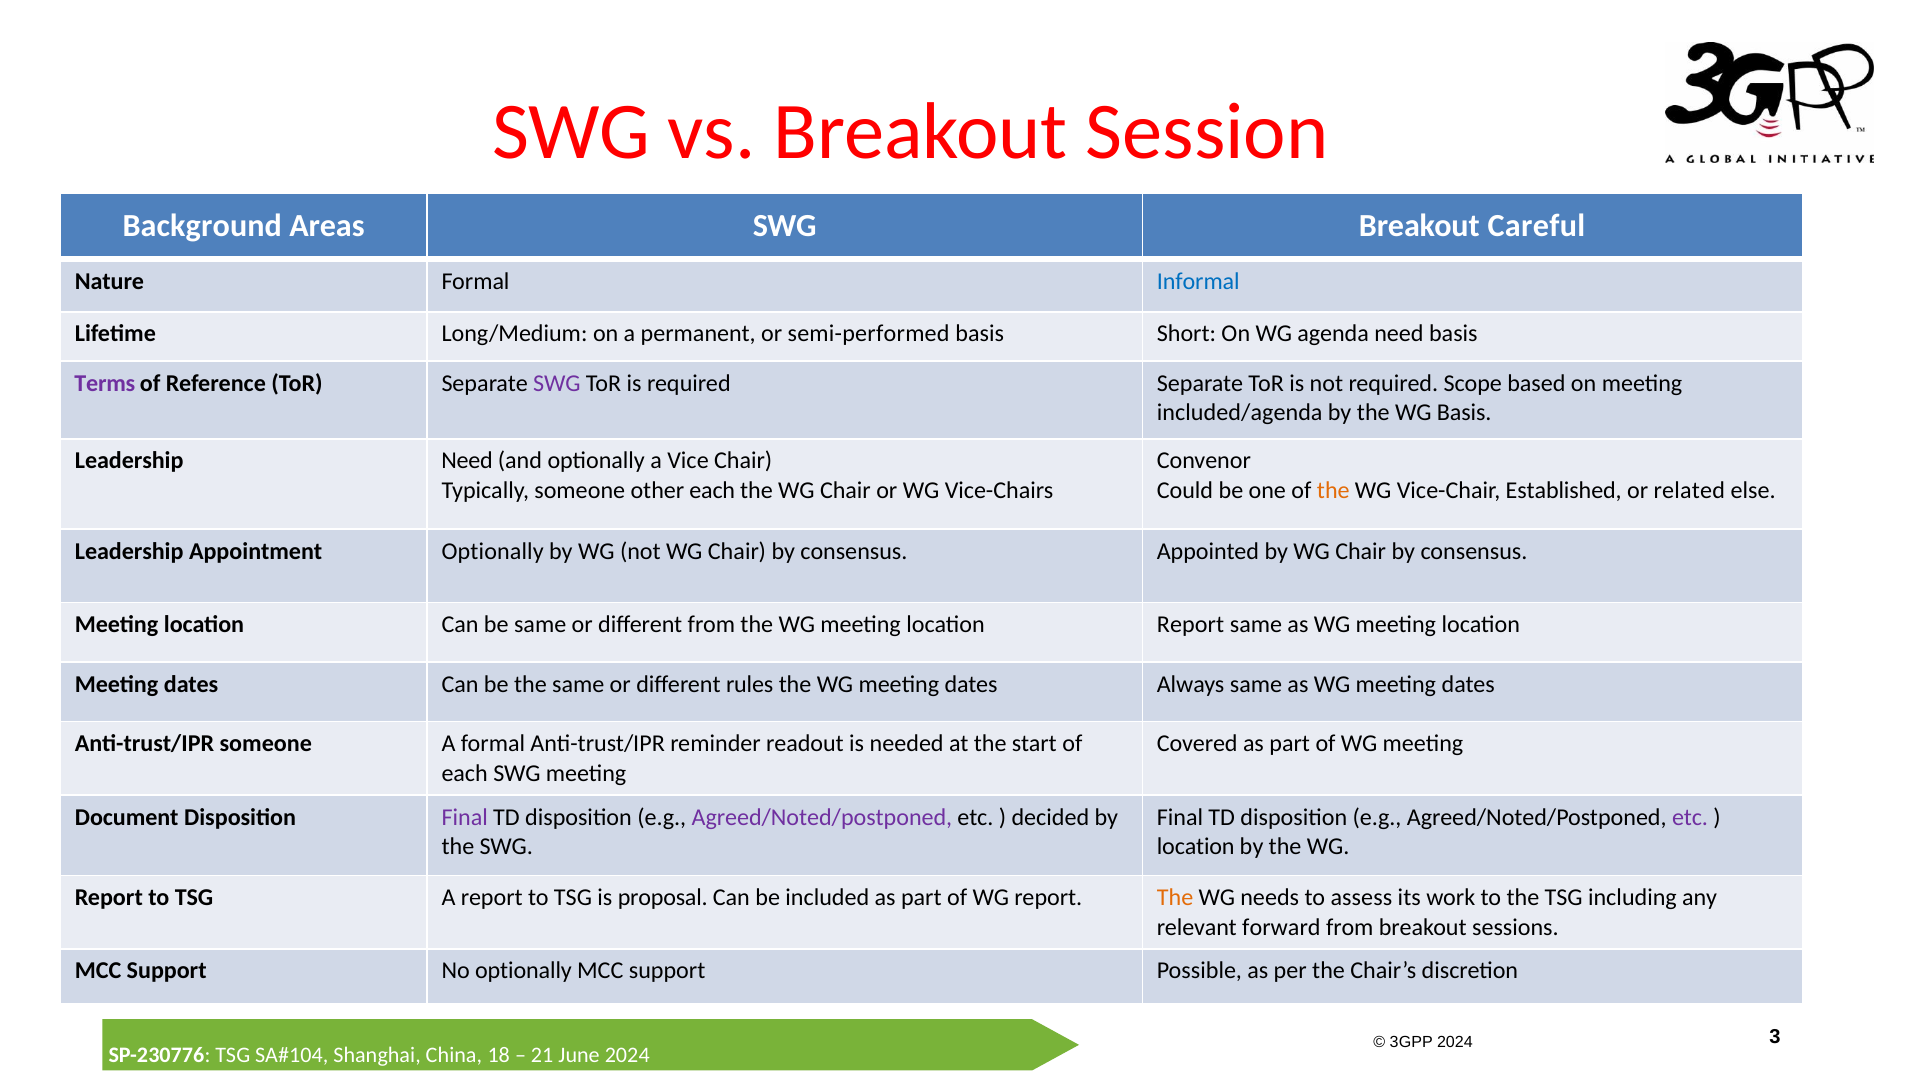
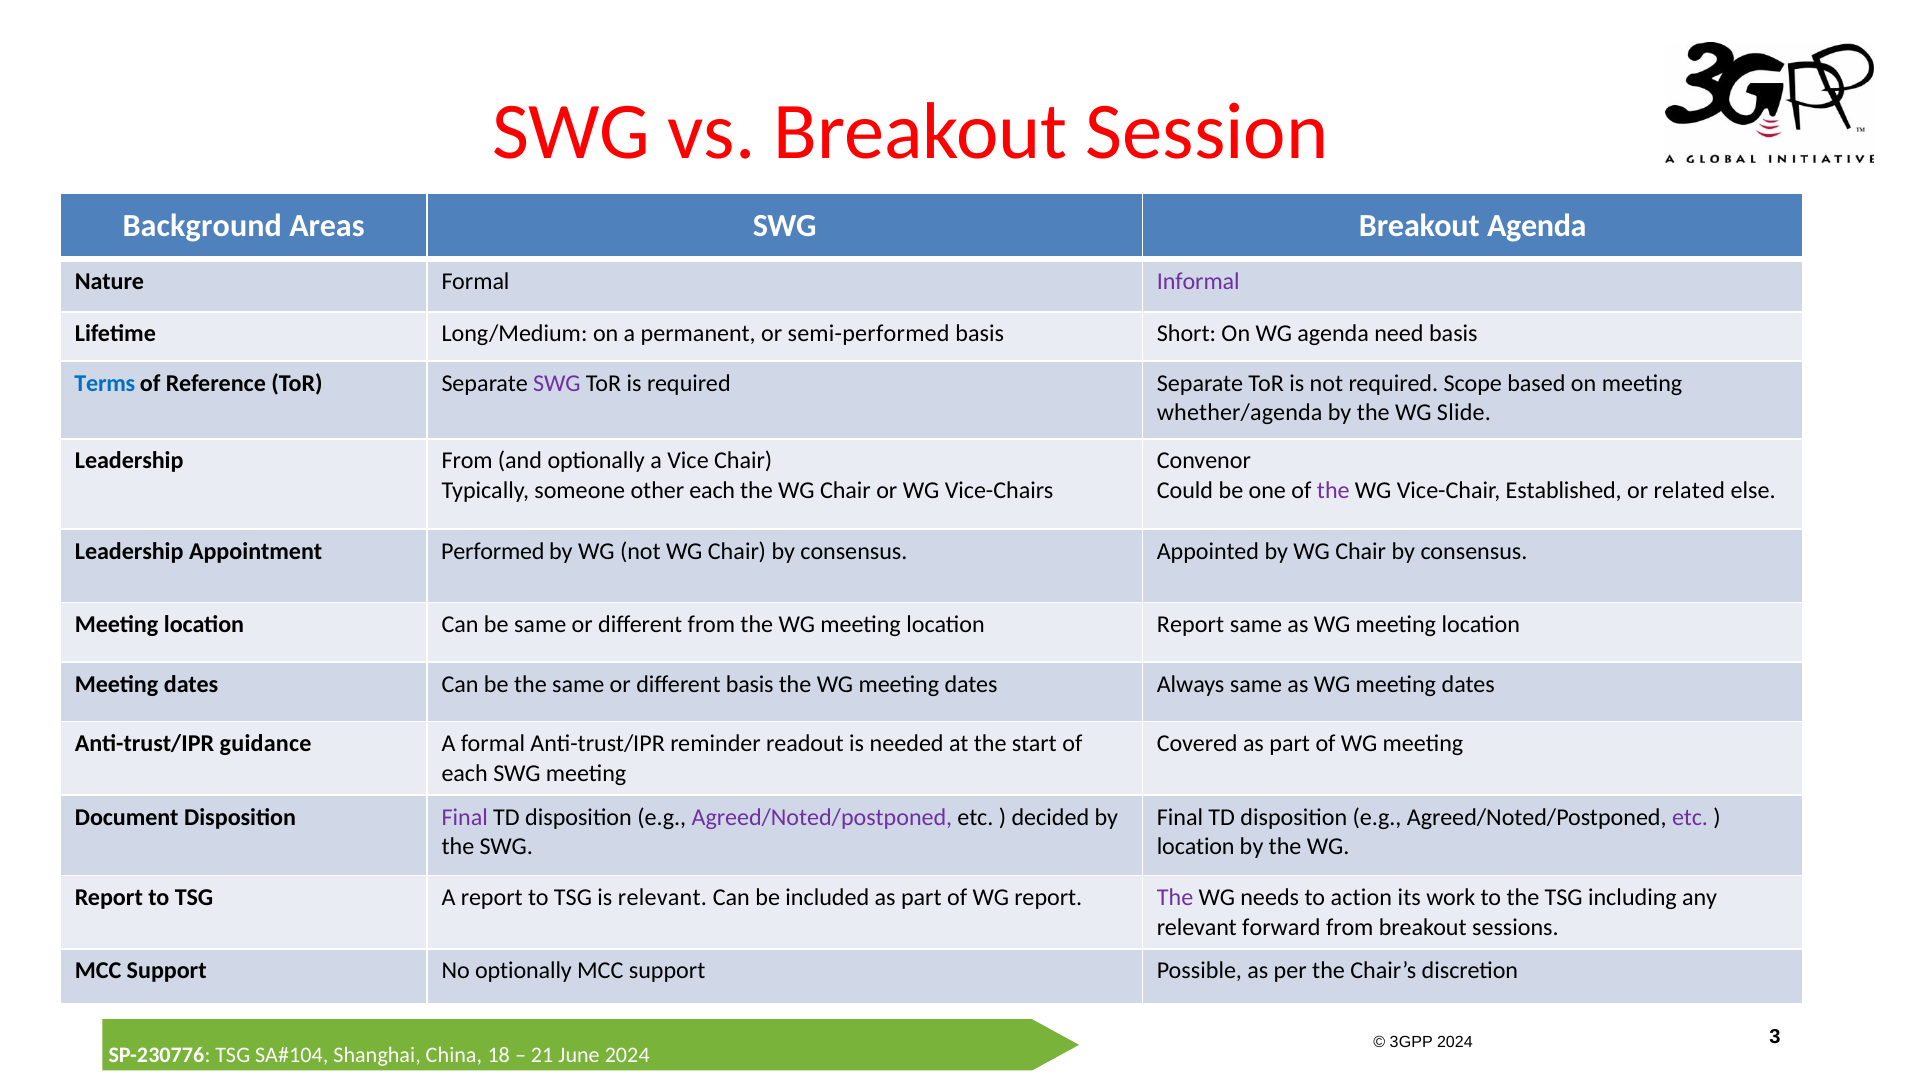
Breakout Careful: Careful -> Agenda
Informal colour: blue -> purple
Terms colour: purple -> blue
included/agenda: included/agenda -> whether/agenda
WG Basis: Basis -> Slide
Leadership Need: Need -> From
the at (1333, 490) colour: orange -> purple
Appointment Optionally: Optionally -> Performed
different rules: rules -> basis
Anti-trust/IPR someone: someone -> guidance
is proposal: proposal -> relevant
The at (1175, 897) colour: orange -> purple
assess: assess -> action
